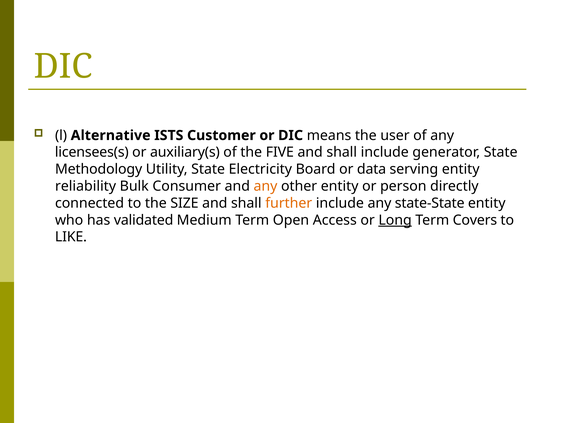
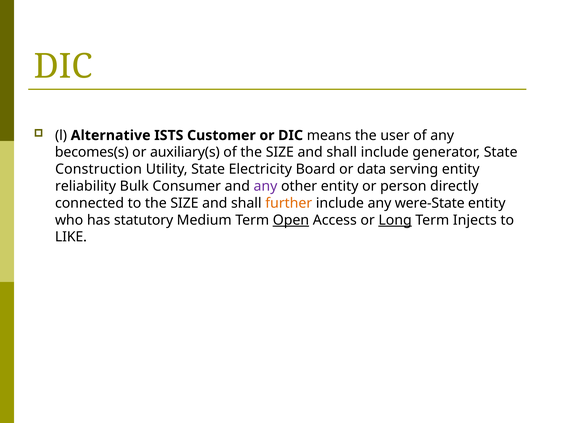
licensees(s: licensees(s -> becomes(s
of the FIVE: FIVE -> SIZE
Methodology: Methodology -> Construction
any at (265, 186) colour: orange -> purple
state-State: state-State -> were-State
validated: validated -> statutory
Open underline: none -> present
Covers: Covers -> Injects
